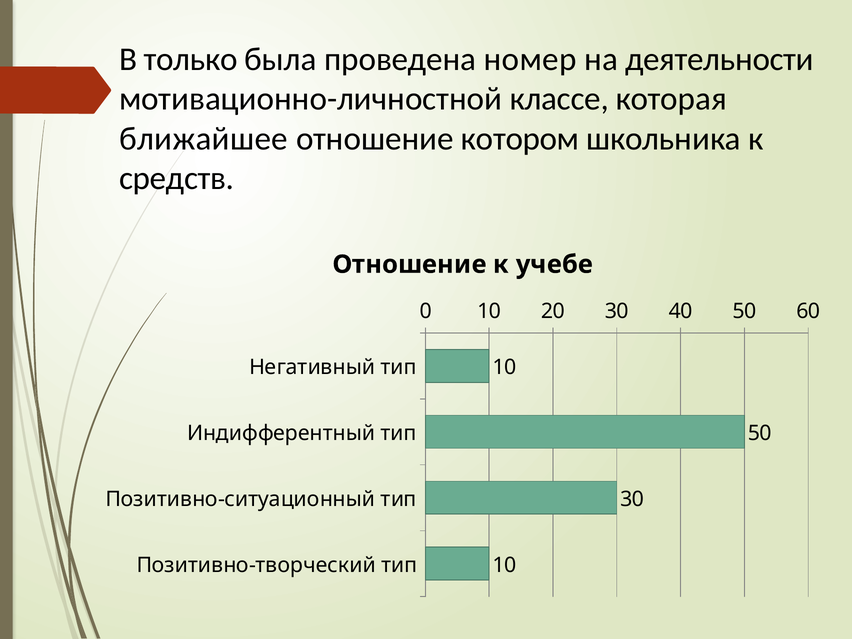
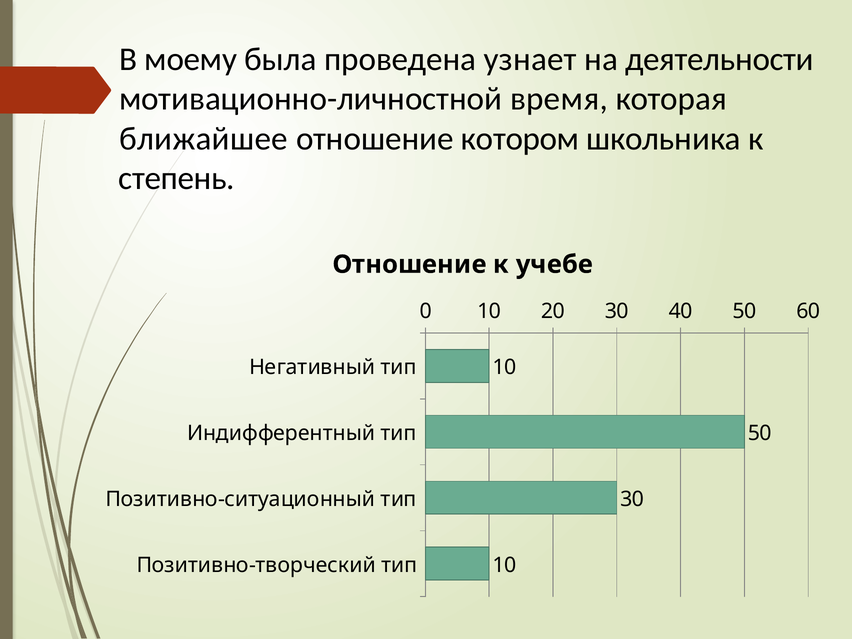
только: только -> моему
номер: номер -> узнает
классе: классе -> время
средств: средств -> степень
